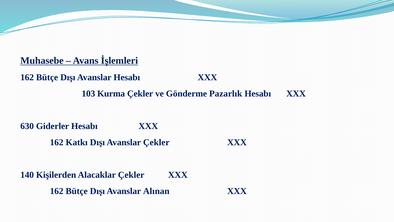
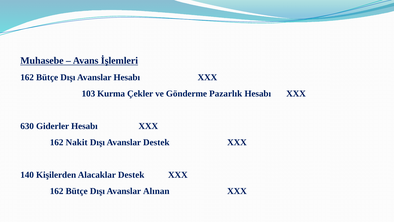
Katkı: Katkı -> Nakit
Avanslar Çekler: Çekler -> Destek
Alacaklar Çekler: Çekler -> Destek
